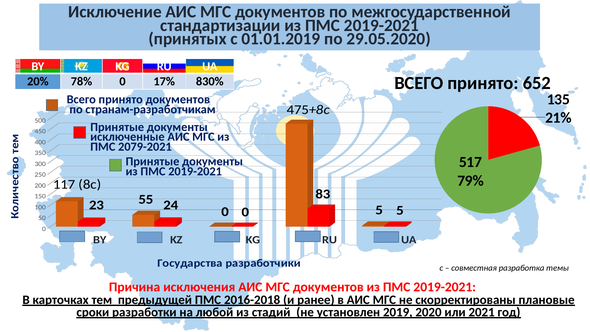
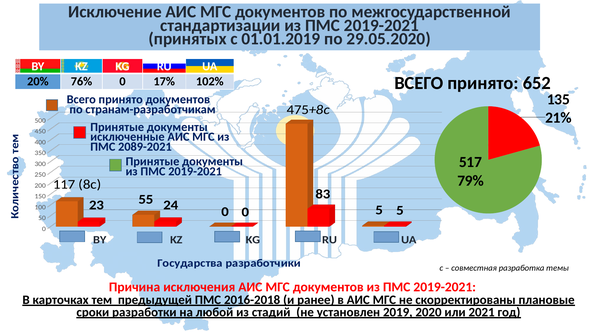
78%: 78% -> 76%
830%: 830% -> 102%
2079-2021: 2079-2021 -> 2089-2021
